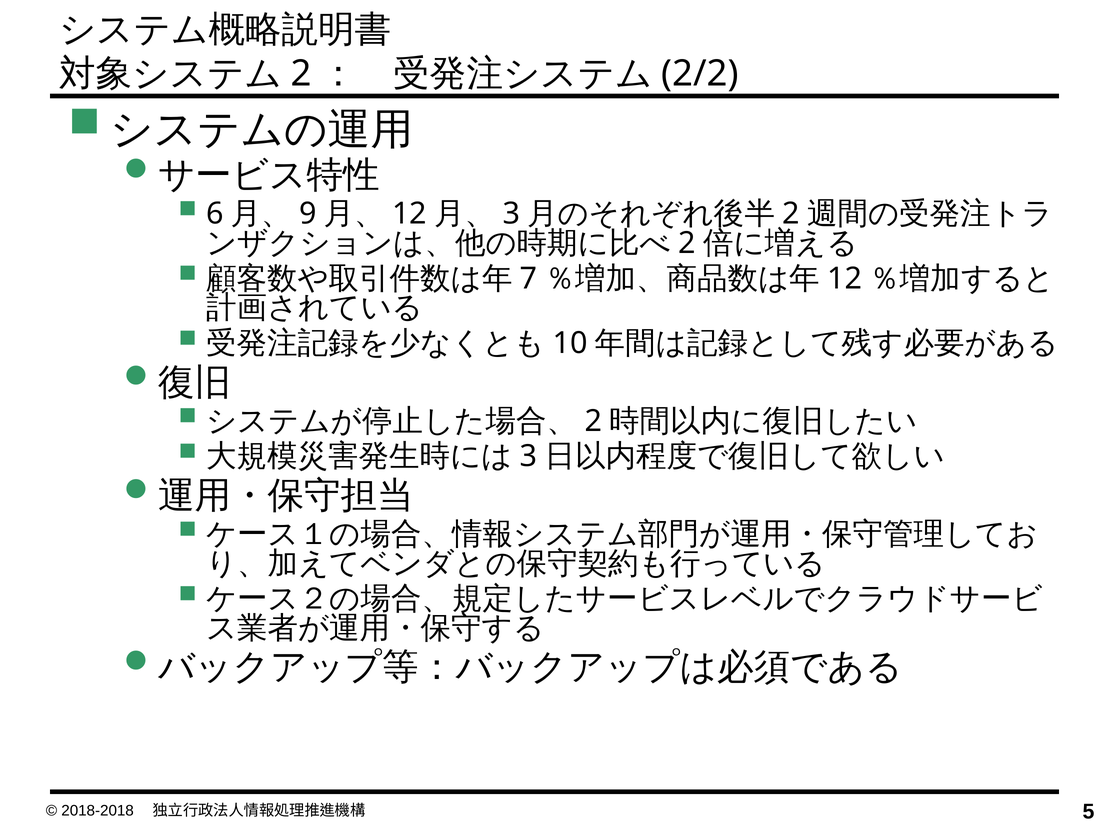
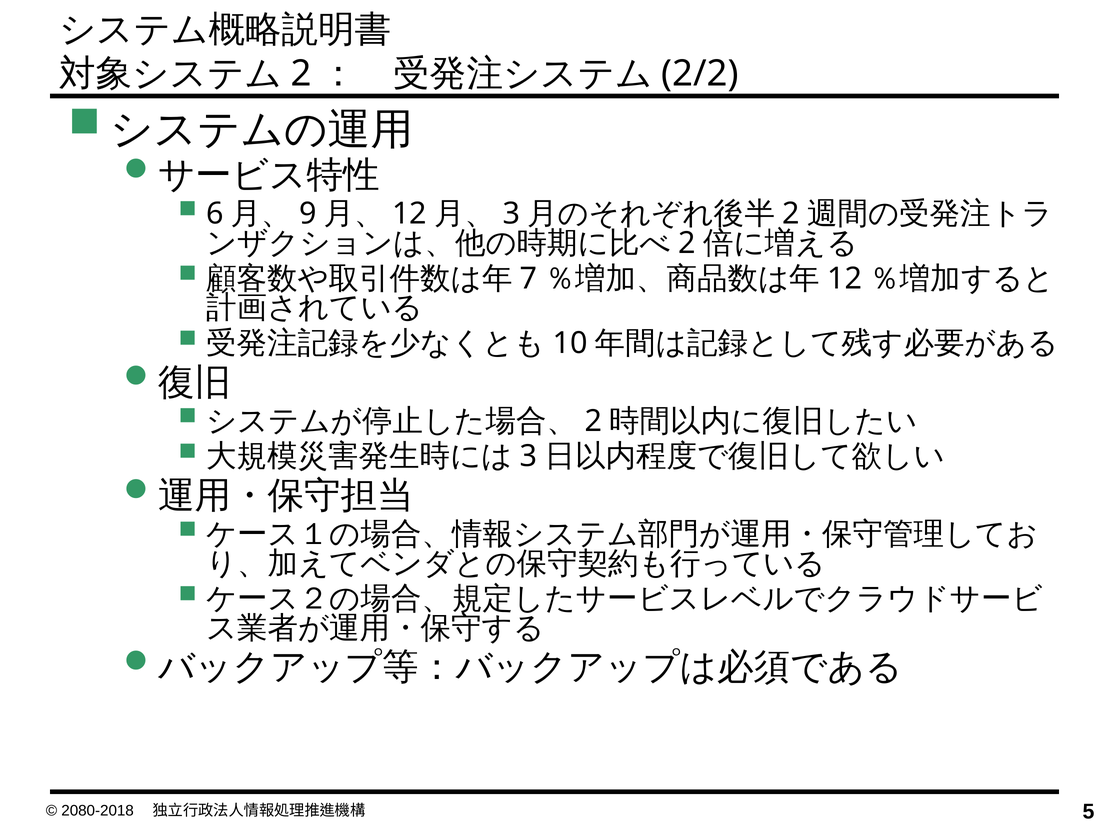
2018-2018: 2018-2018 -> 2080-2018
